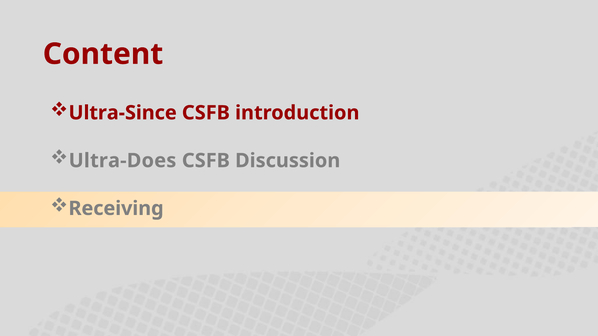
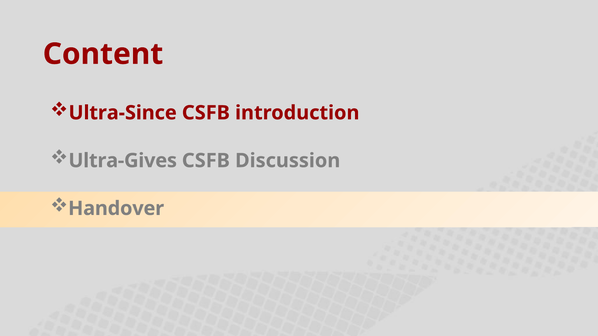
Ultra-Does: Ultra-Does -> Ultra-Gives
Receiving: Receiving -> Handover
